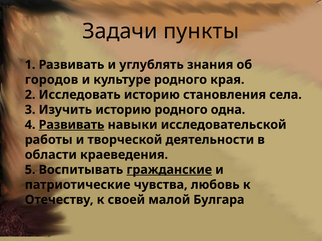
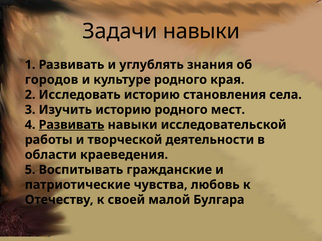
Задачи пункты: пункты -> навыки
одна: одна -> мест
гражданские underline: present -> none
